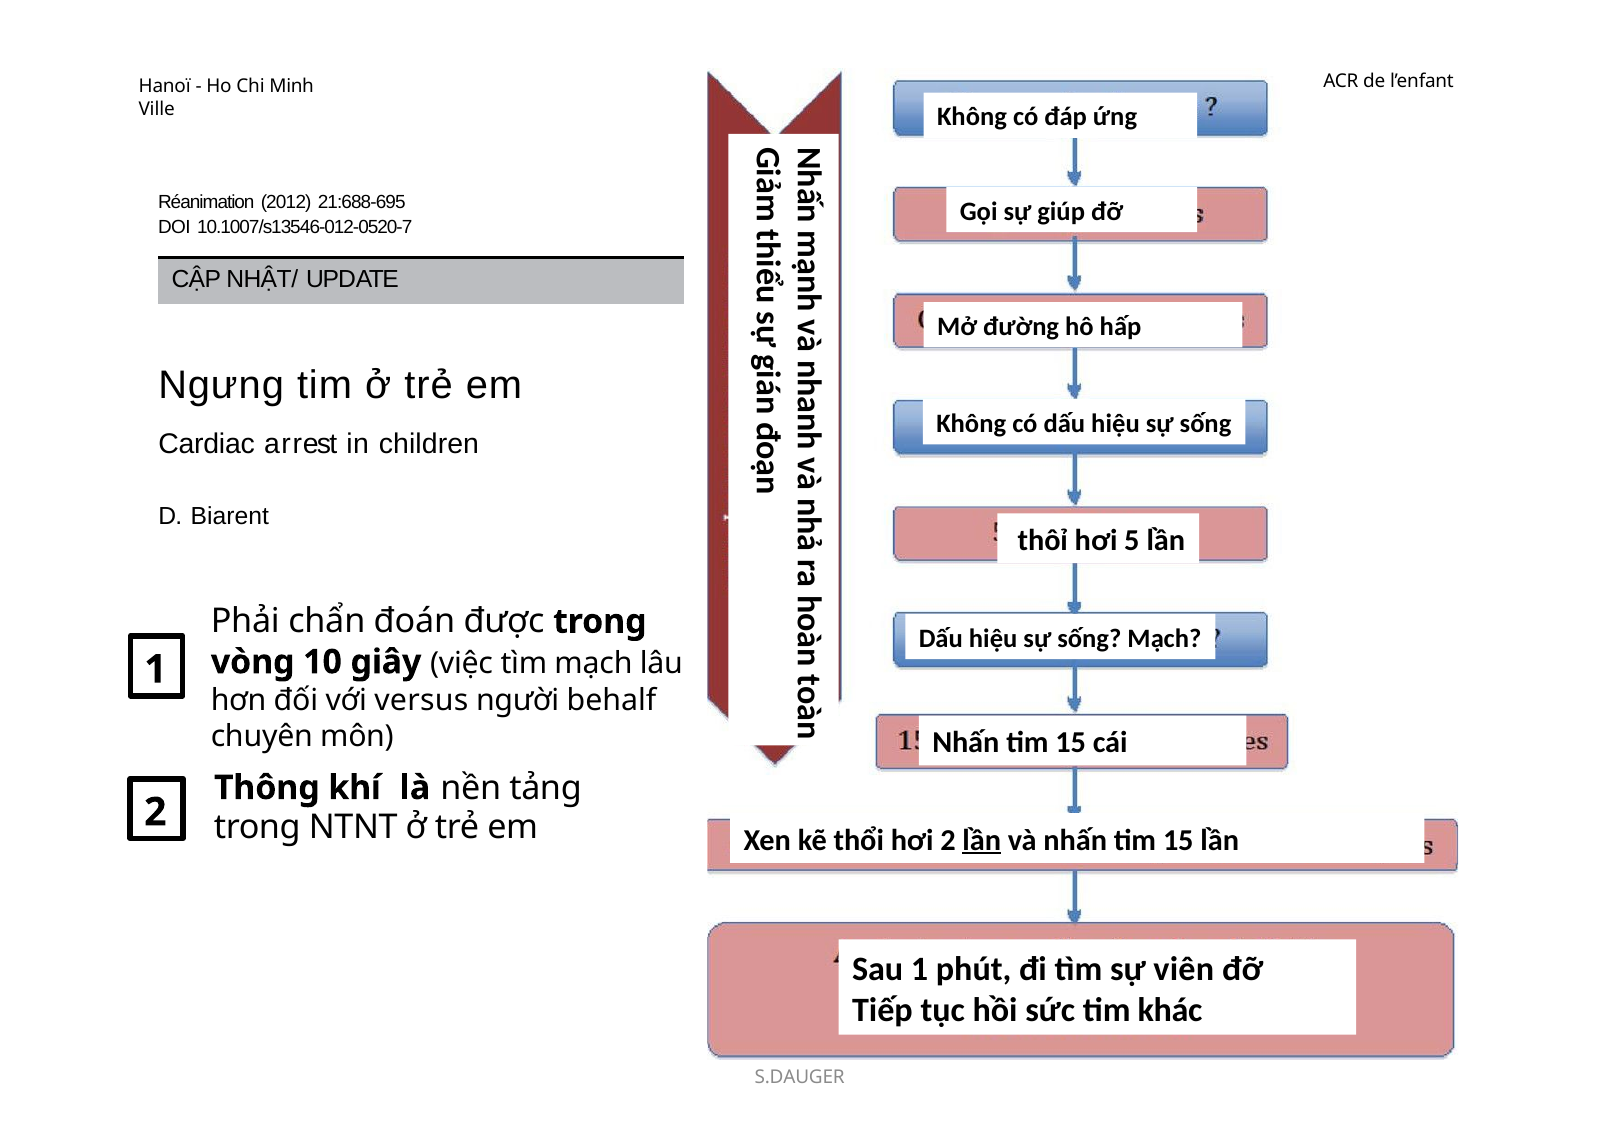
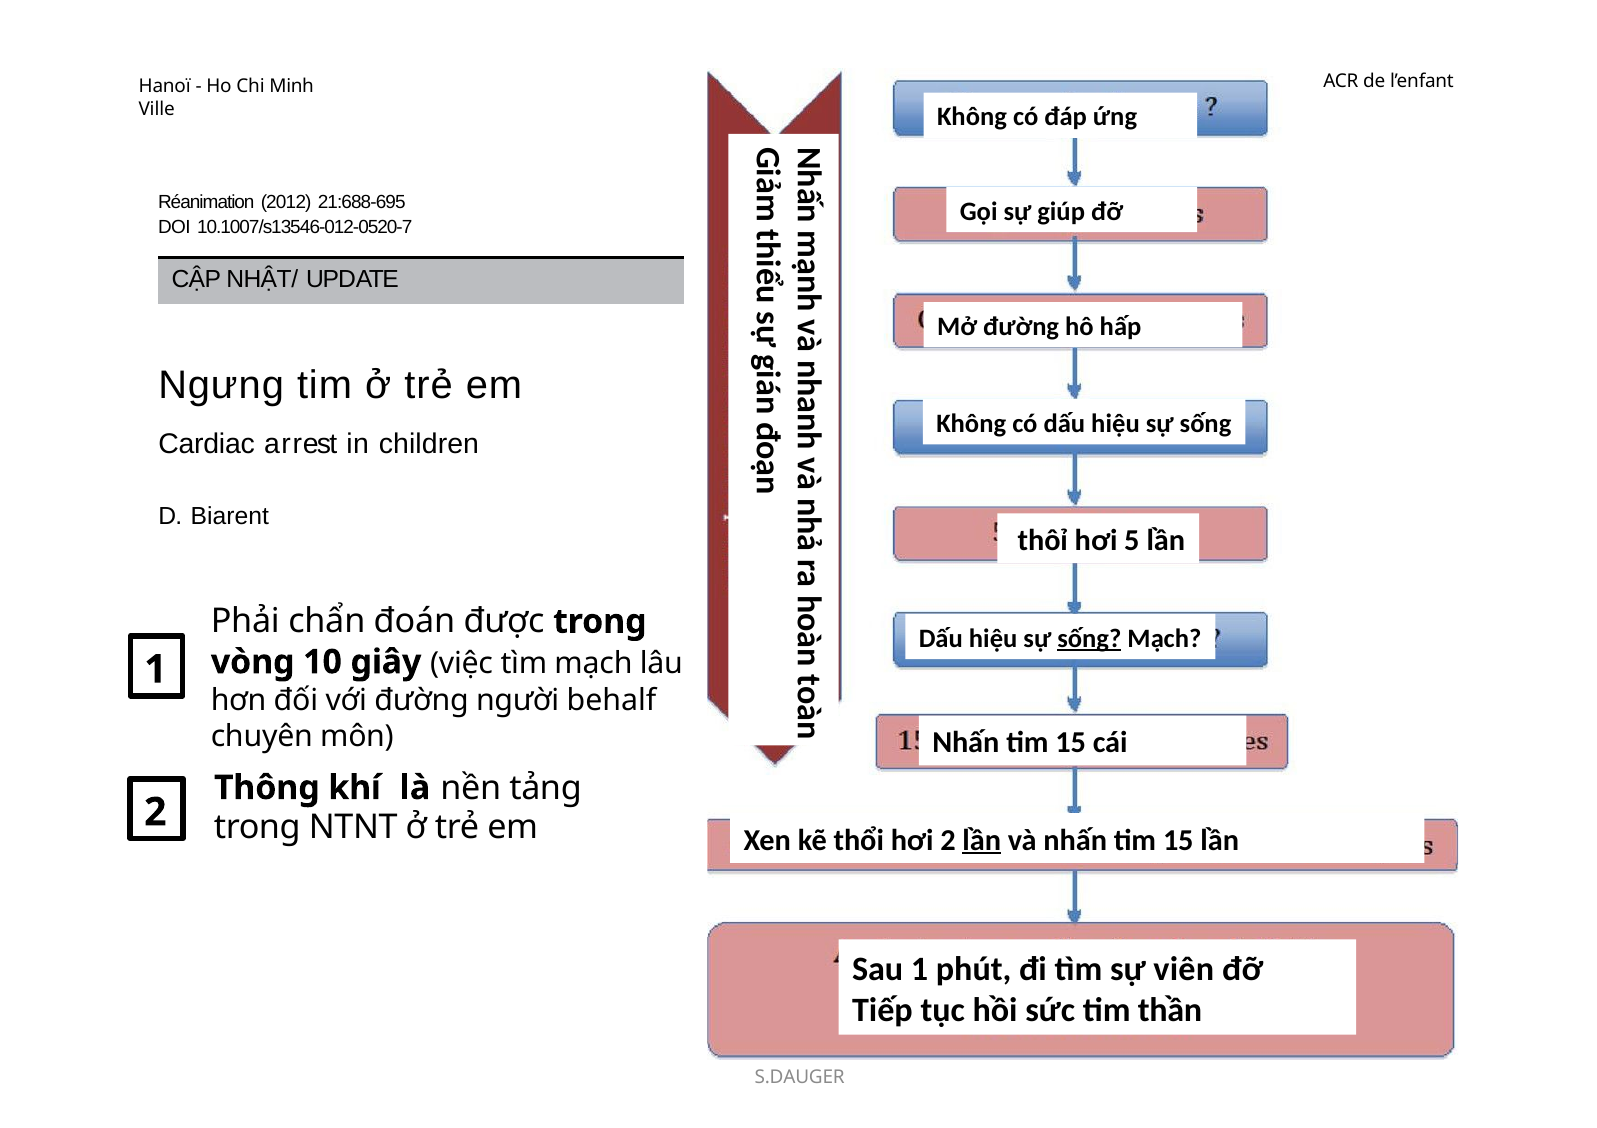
sống at (1089, 639) underline: none -> present
với versus: versus -> đường
khác: khác -> thần
